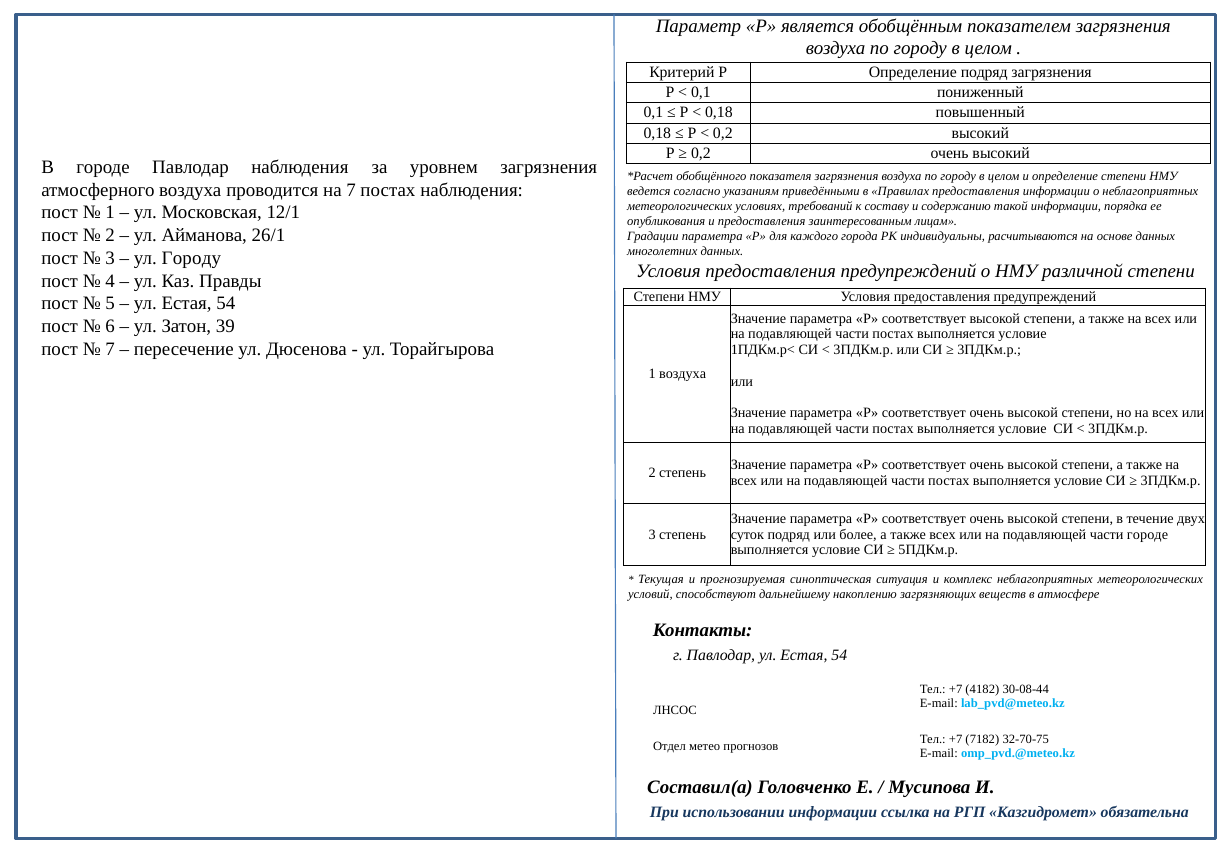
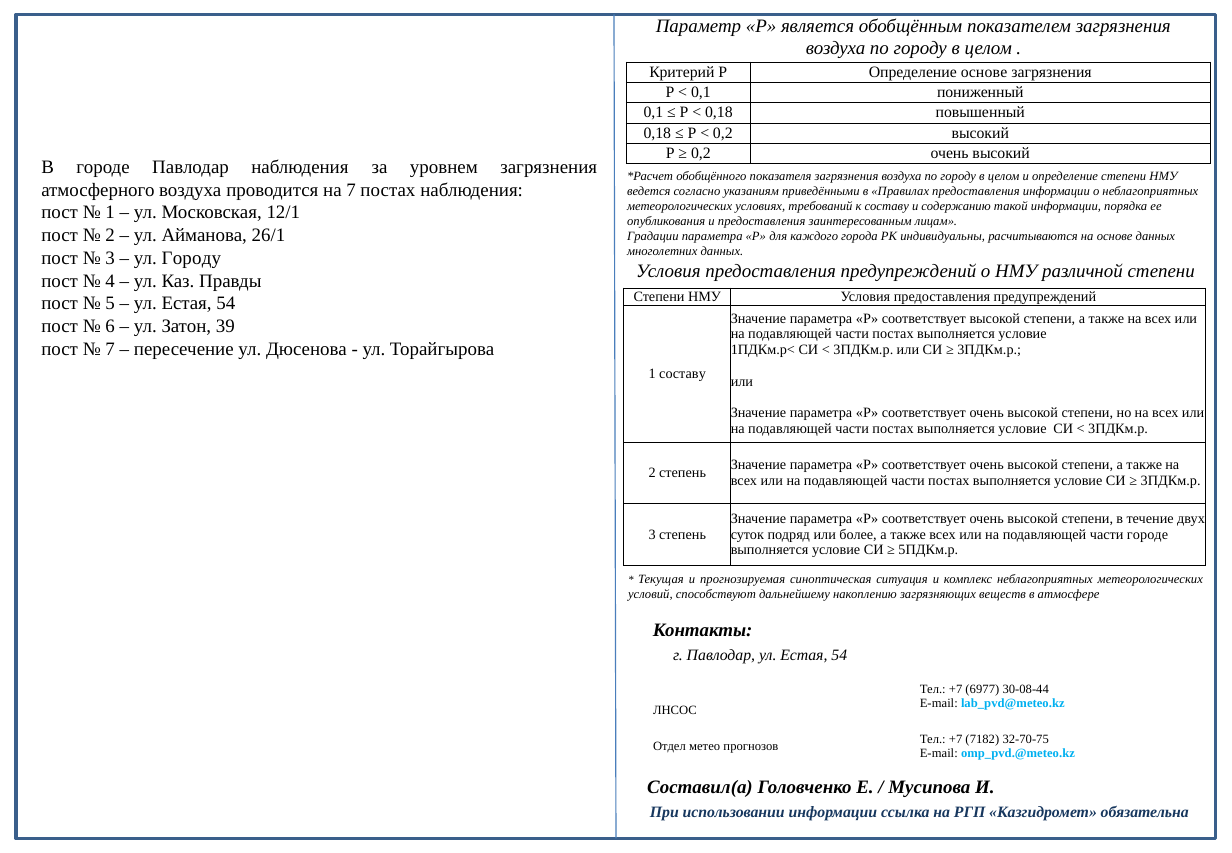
Определение подряд: подряд -> основе
1 воздуха: воздуха -> составу
4182: 4182 -> 6977
